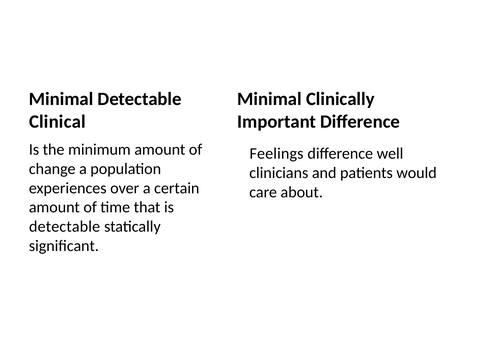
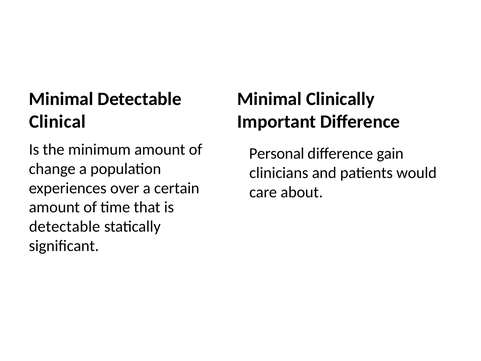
Feelings: Feelings -> Personal
well: well -> gain
